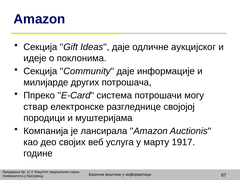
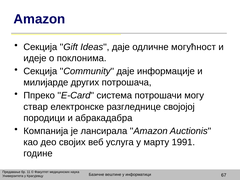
аукцијског: аукцијског -> могућност
муштеријама: муштеријама -> абракадабра
1917: 1917 -> 1991
